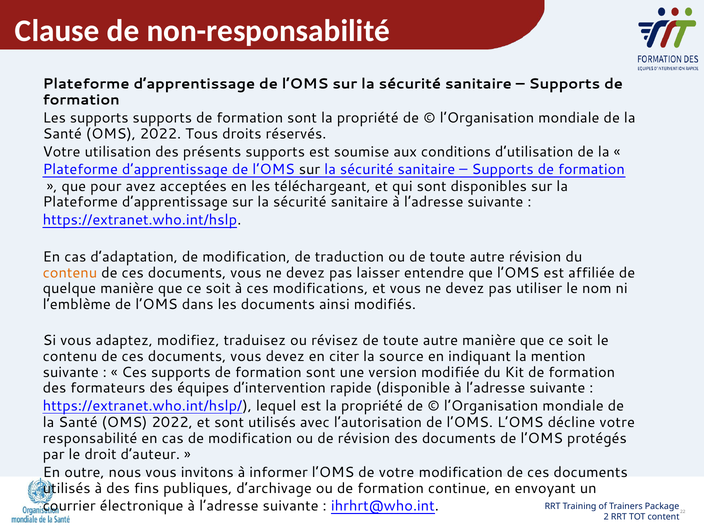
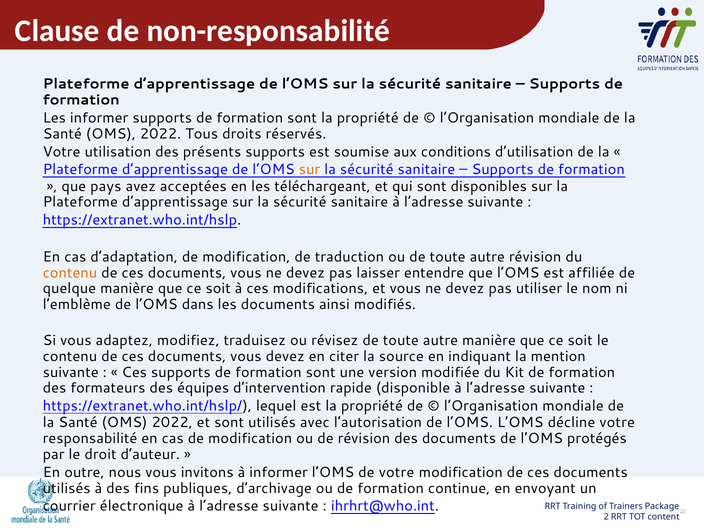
Les supports: supports -> informer
sur at (310, 170) colour: black -> orange
pour: pour -> pays
